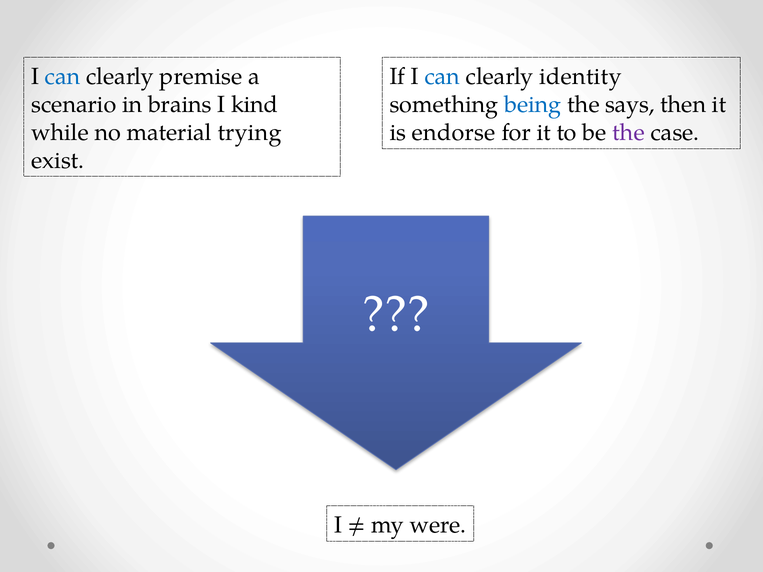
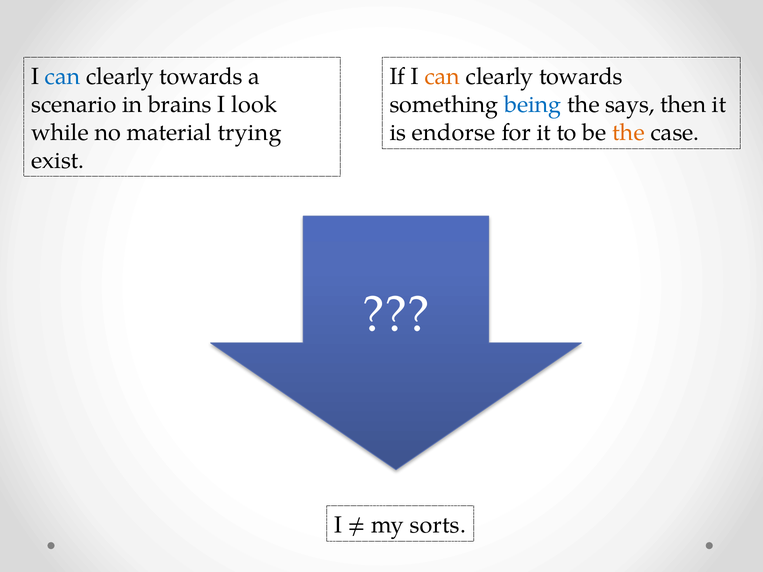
premise at (201, 77): premise -> towards
can at (442, 77) colour: blue -> orange
identity at (580, 77): identity -> towards
kind: kind -> look
the at (628, 133) colour: purple -> orange
were: were -> sorts
